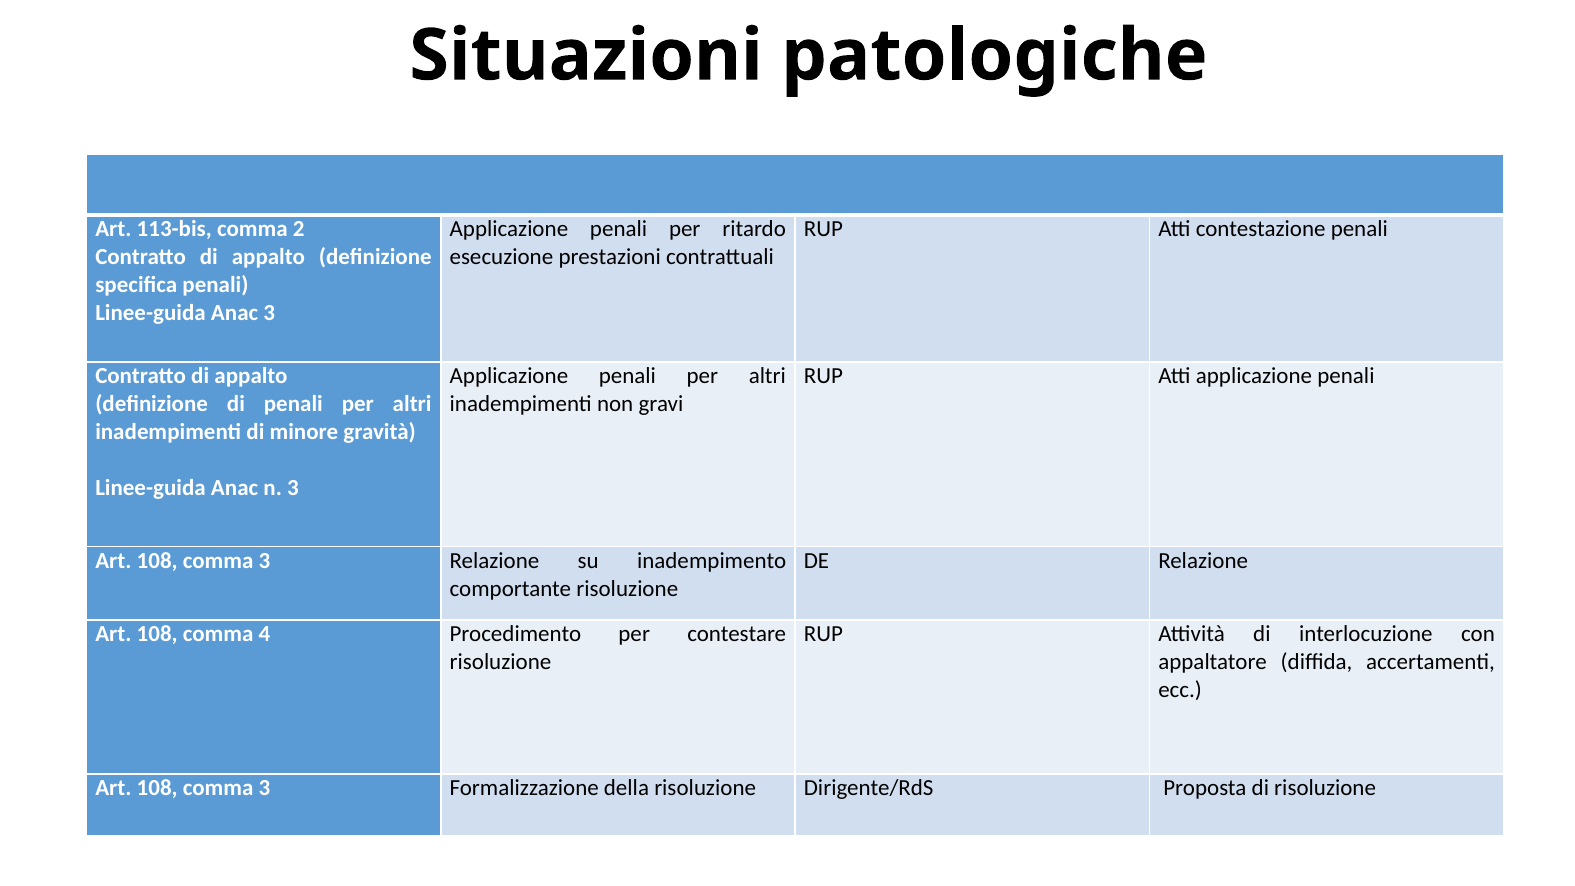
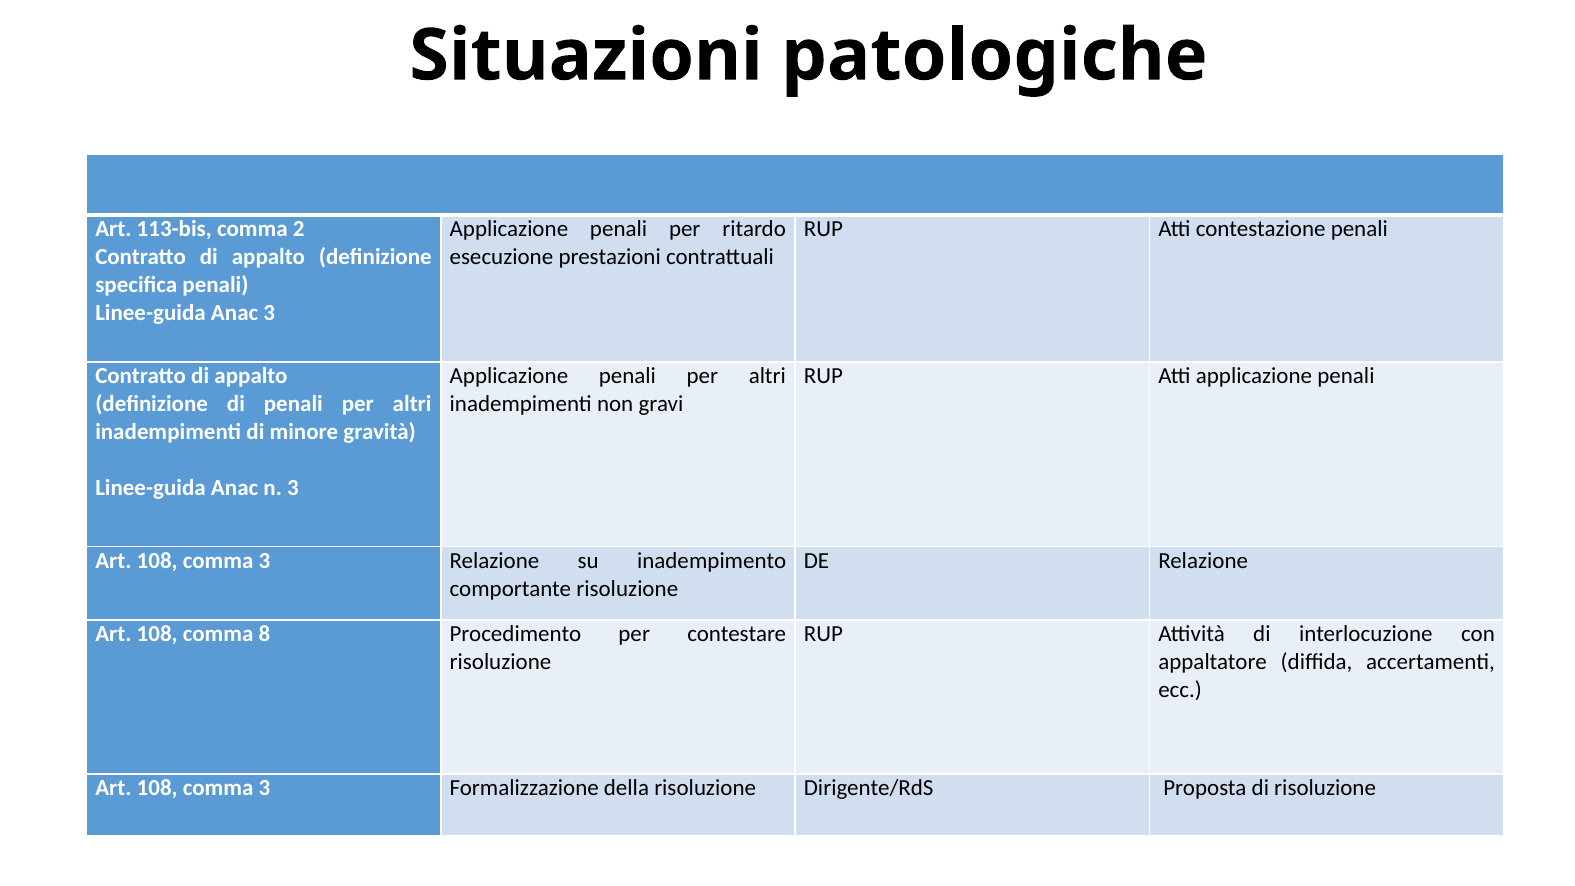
4: 4 -> 8
